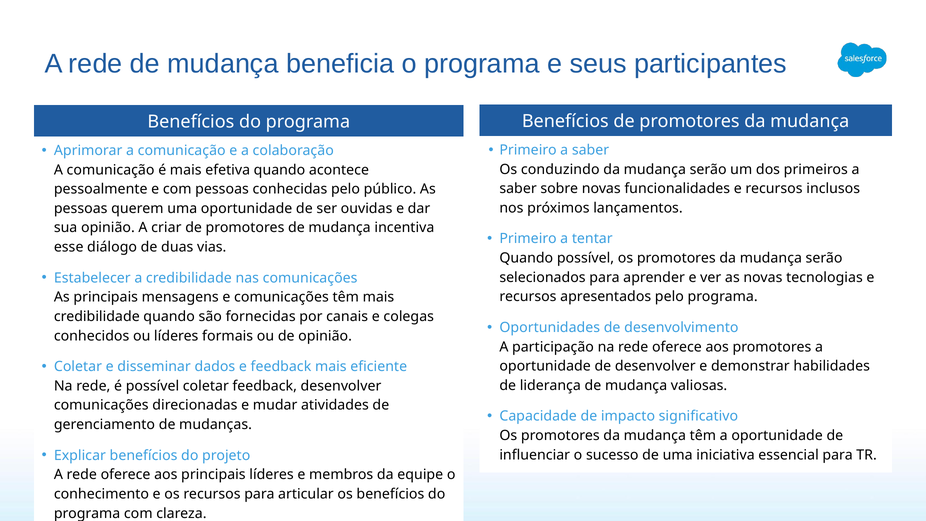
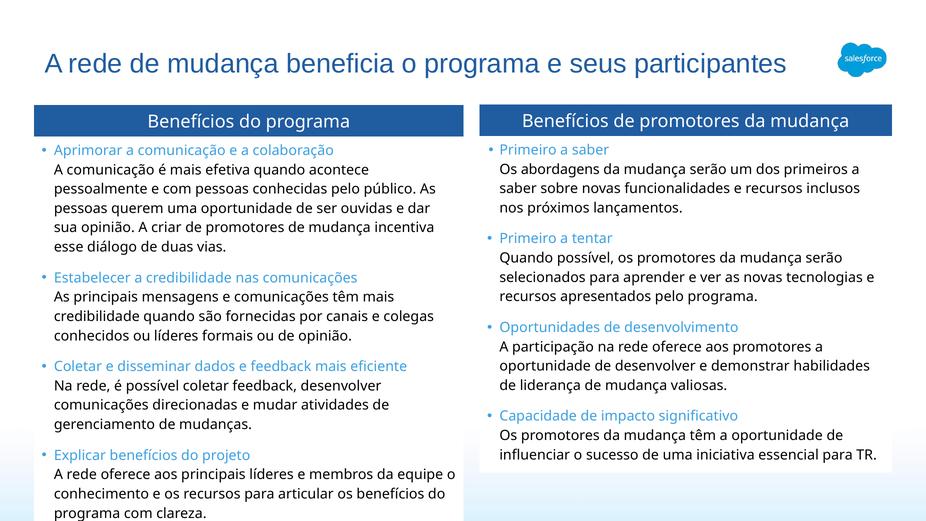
conduzindo: conduzindo -> abordagens
